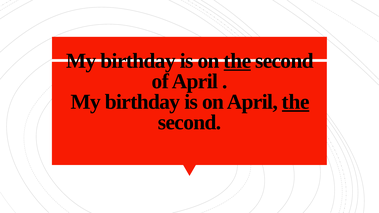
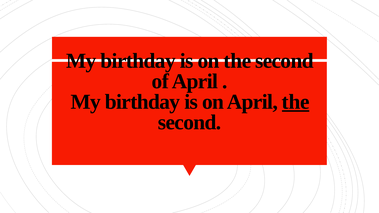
the at (237, 61) underline: present -> none
